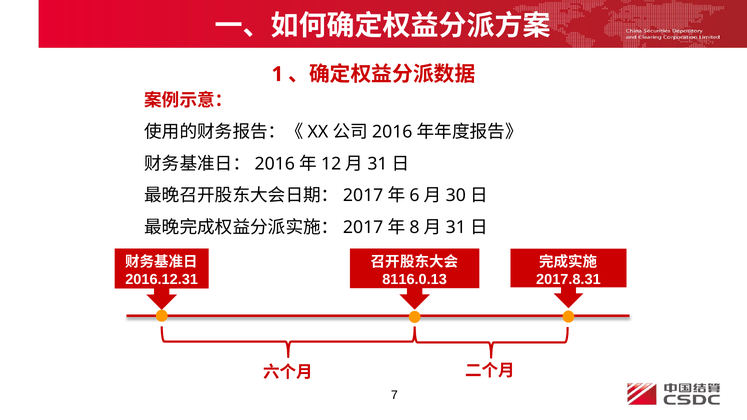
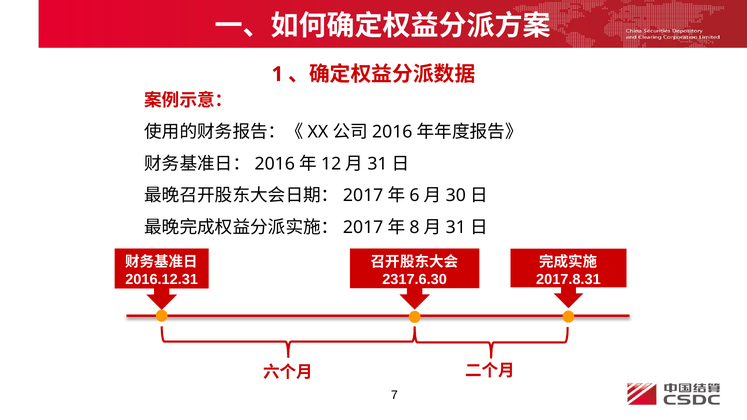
8116.0.13: 8116.0.13 -> 2317.6.30
